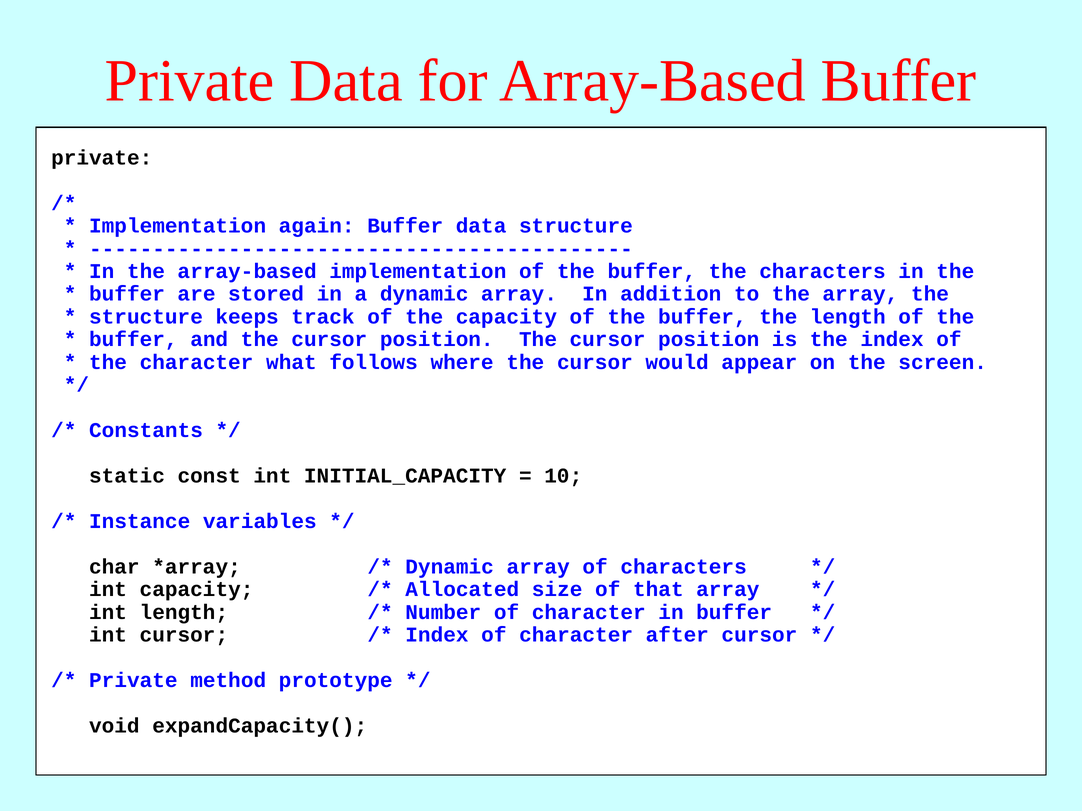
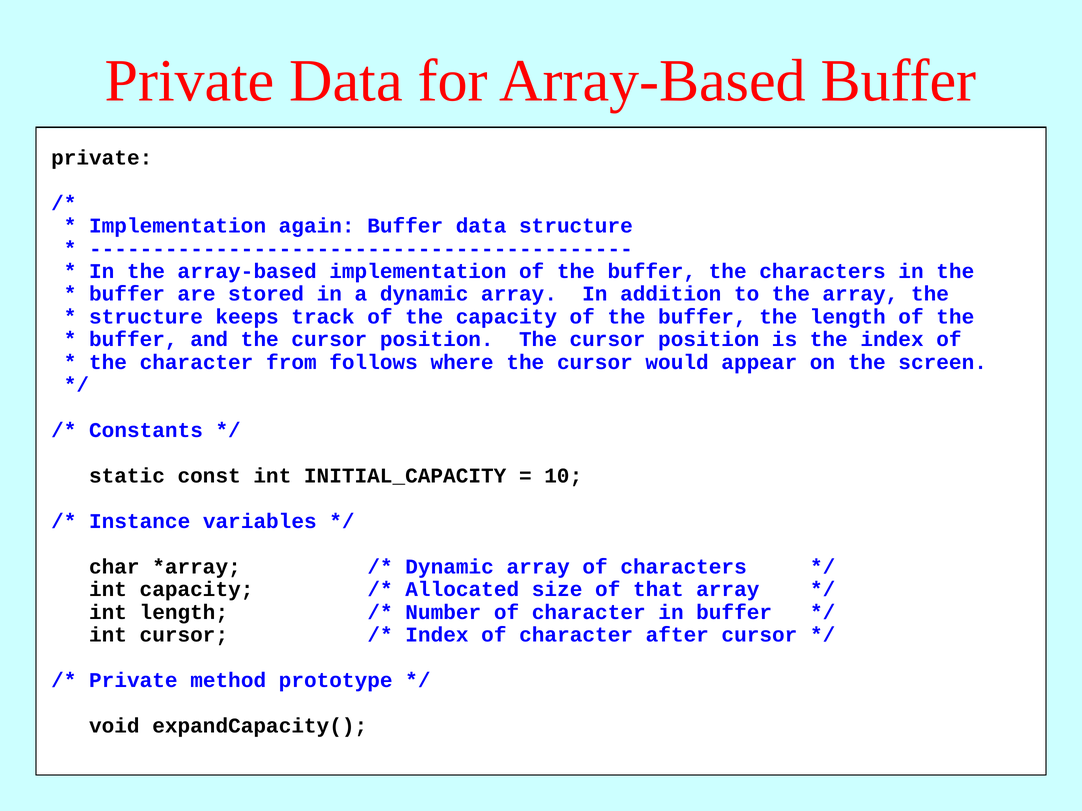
what: what -> from
